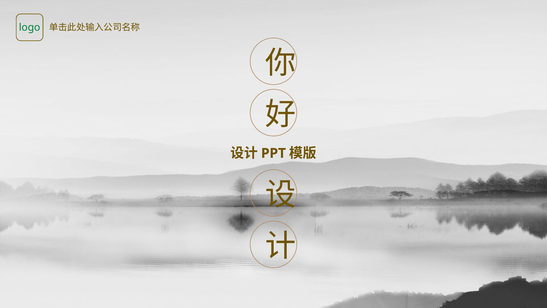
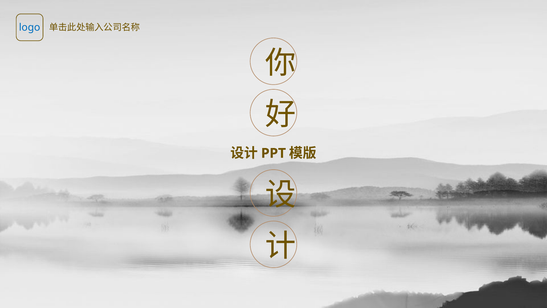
logo colour: green -> blue
